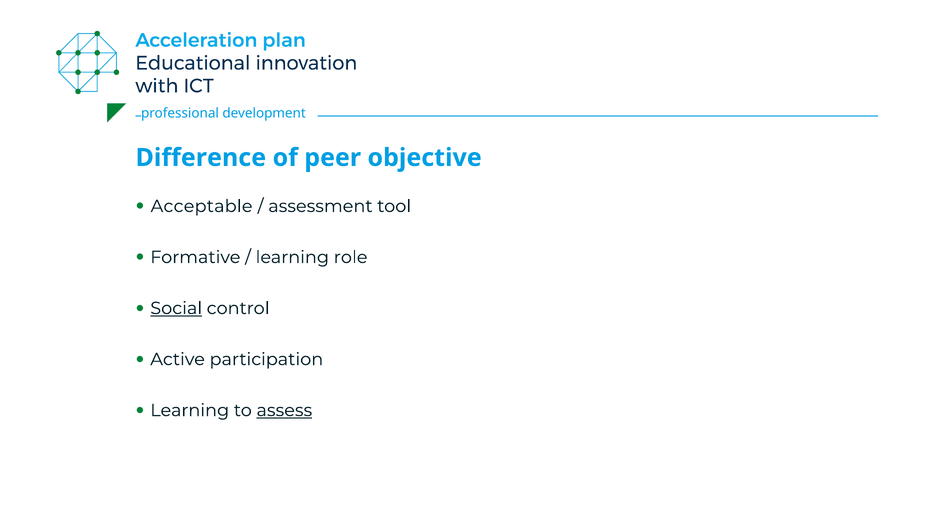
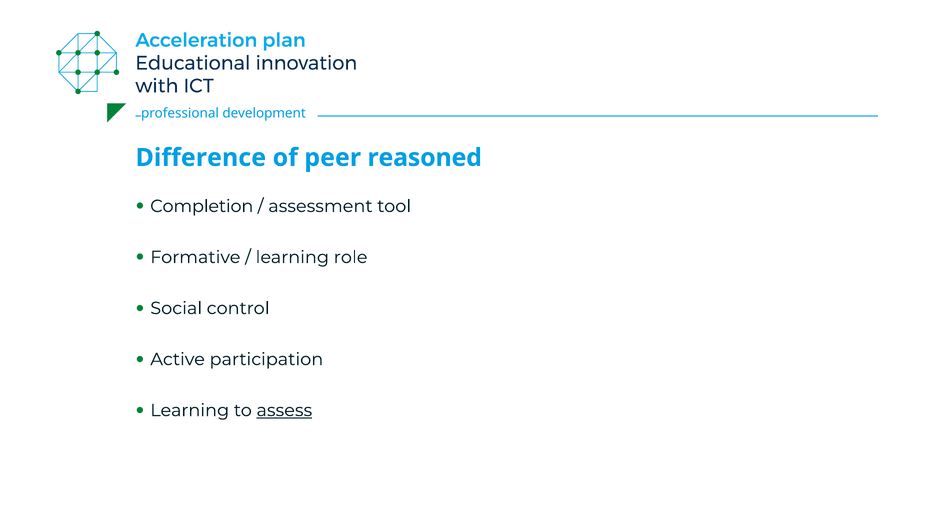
objective: objective -> reasoned
Acceptable: Acceptable -> Completion
Social underline: present -> none
